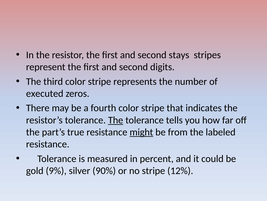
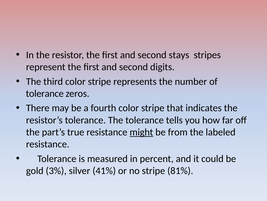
executed at (45, 93): executed -> tolerance
The at (116, 120) underline: present -> none
9%: 9% -> 3%
90%: 90% -> 41%
12%: 12% -> 81%
